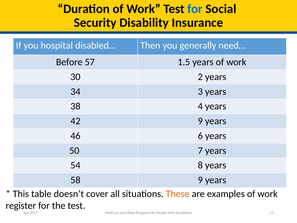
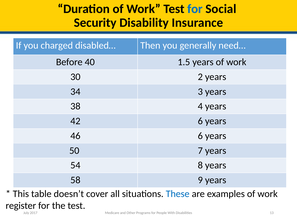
hospital: hospital -> charged
57: 57 -> 40
42 9: 9 -> 6
These colour: orange -> blue
